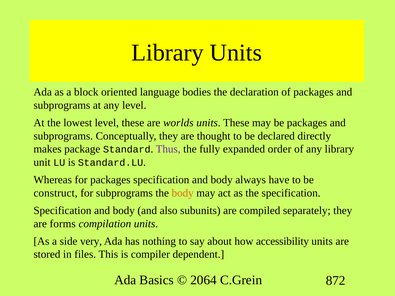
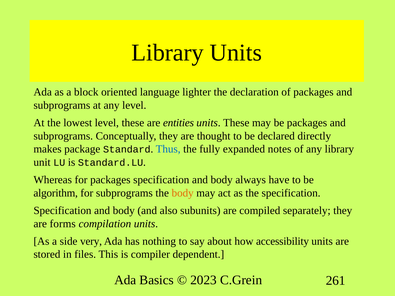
bodies: bodies -> lighter
worlds: worlds -> entities
Thus colour: purple -> blue
order: order -> notes
construct: construct -> algorithm
2064: 2064 -> 2023
872: 872 -> 261
